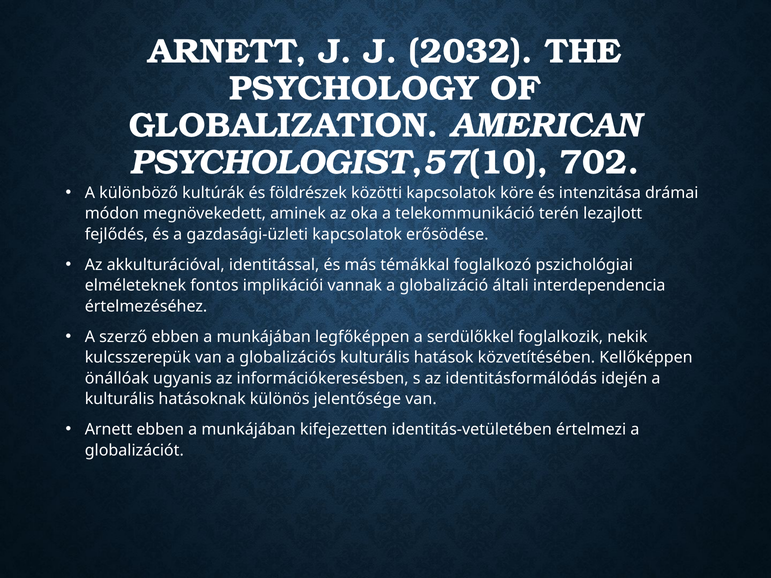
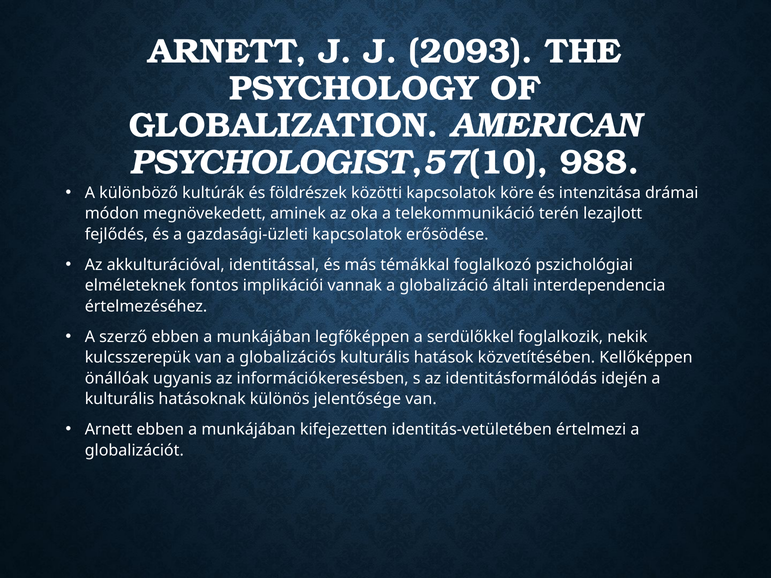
2032: 2032 -> 2093
702: 702 -> 988
